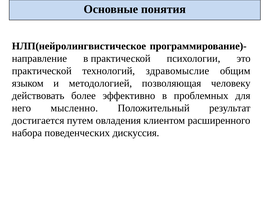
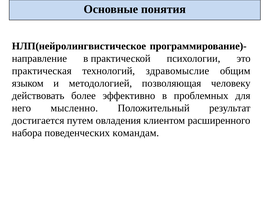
практической at (42, 71): практической -> практическая
дискуссия: дискуссия -> командам
